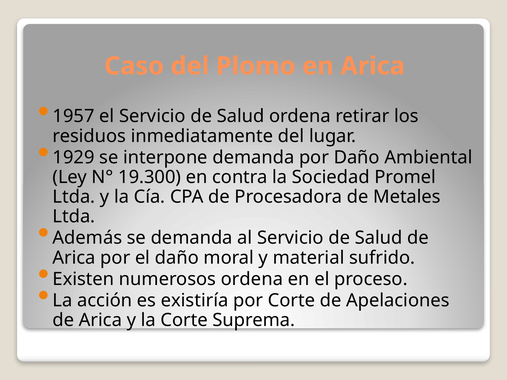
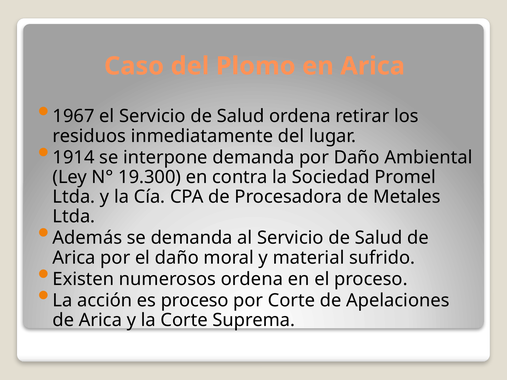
1957: 1957 -> 1967
1929: 1929 -> 1914
es existiría: existiría -> proceso
